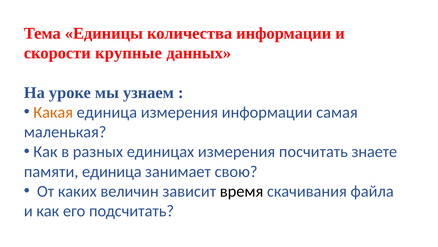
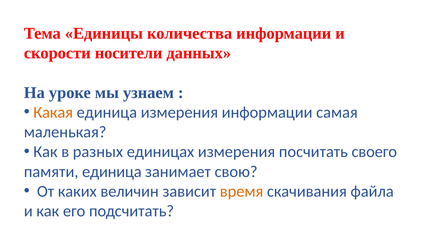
крупные: крупные -> носители
знаете: знаете -> своего
время colour: black -> orange
